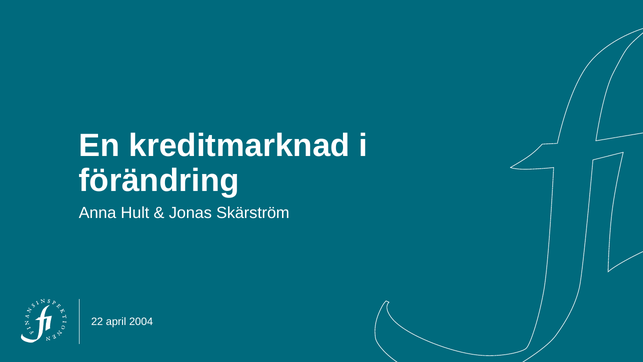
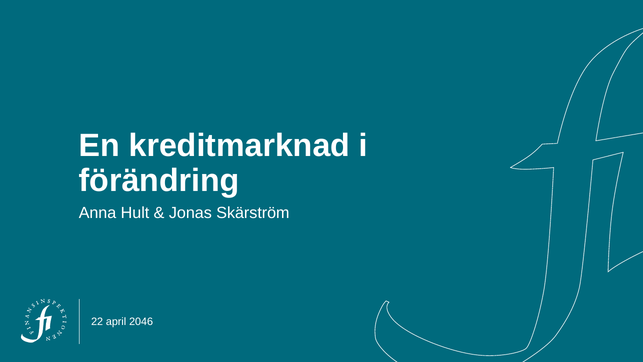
2004: 2004 -> 2046
